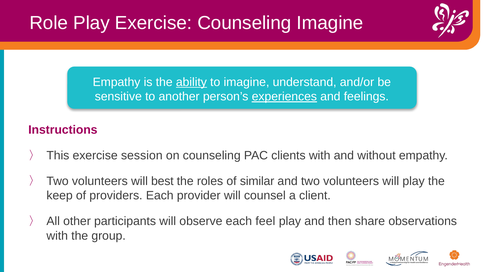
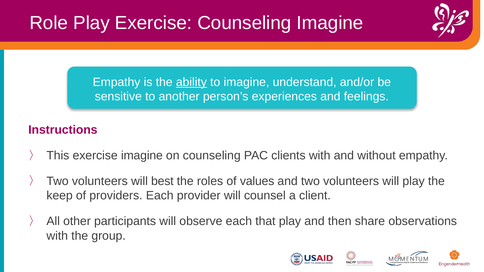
experiences underline: present -> none
exercise session: session -> imagine
similar: similar -> values
feel: feel -> that
